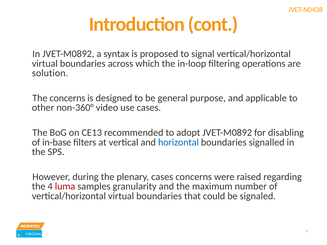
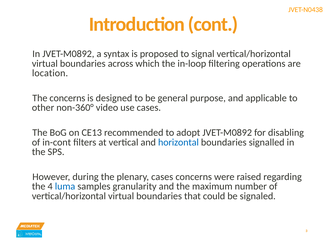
solution: solution -> location
in-base: in-base -> in-cont
luma colour: red -> blue
